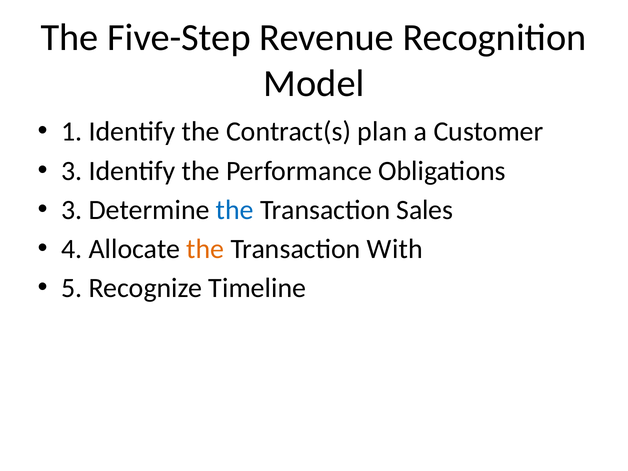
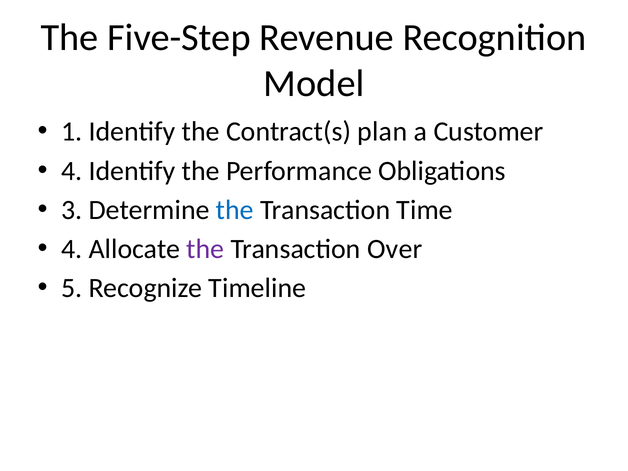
3 at (72, 171): 3 -> 4
Sales: Sales -> Time
the at (205, 249) colour: orange -> purple
With: With -> Over
